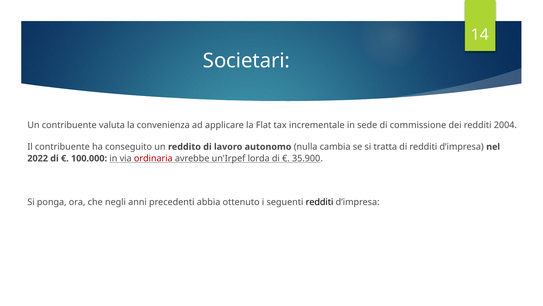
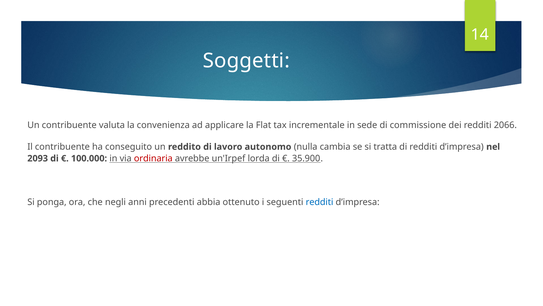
Societari: Societari -> Soggetti
2004: 2004 -> 2066
2022: 2022 -> 2093
redditi at (320, 202) colour: black -> blue
